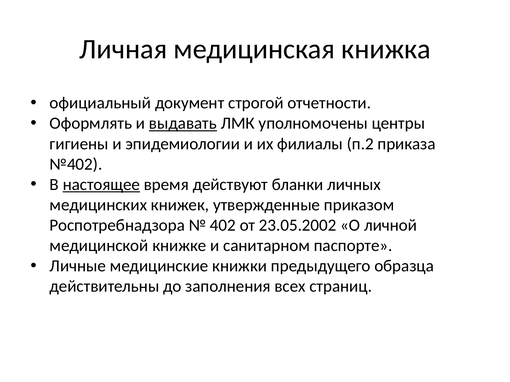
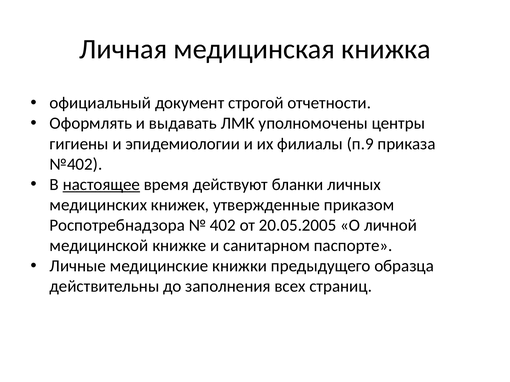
выдавать underline: present -> none
п.2: п.2 -> п.9
23.05.2002: 23.05.2002 -> 20.05.2005
